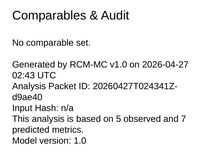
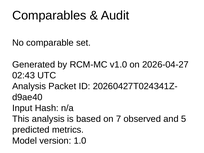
5: 5 -> 7
7: 7 -> 5
